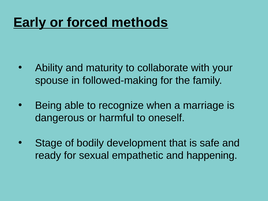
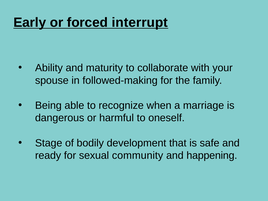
methods: methods -> interrupt
empathetic: empathetic -> community
